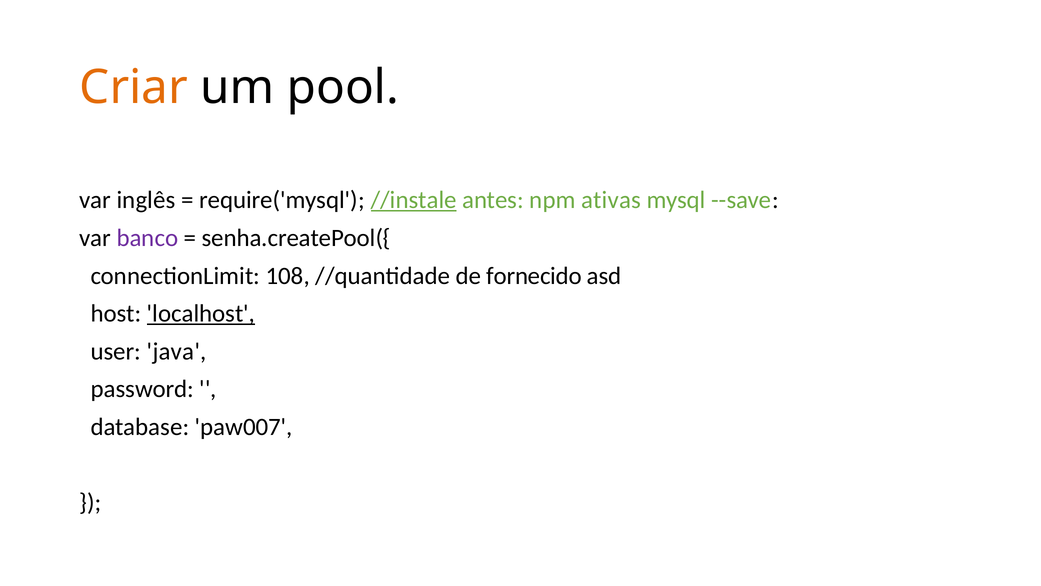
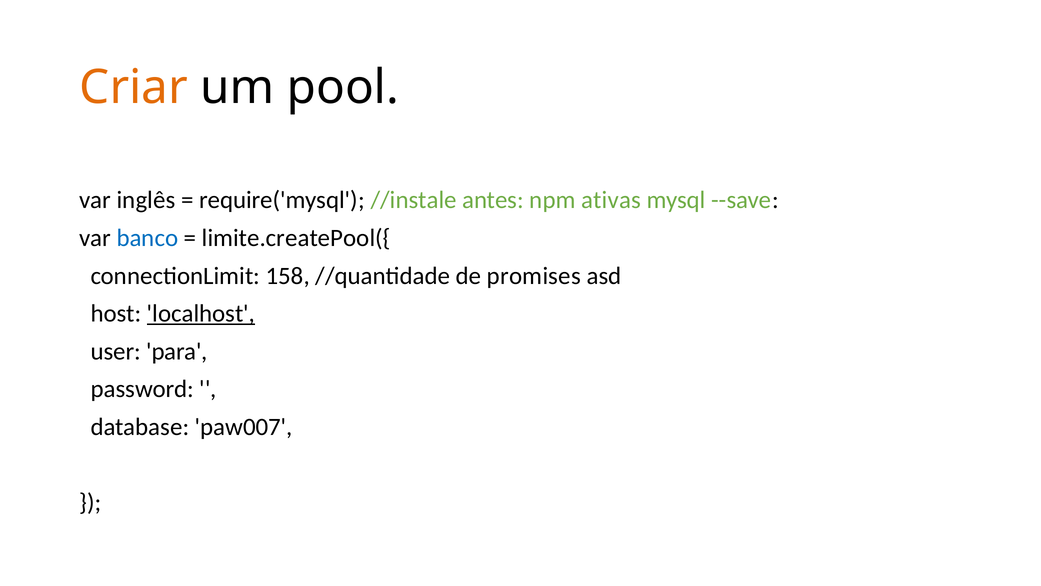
//instale underline: present -> none
banco colour: purple -> blue
senha.createPool({: senha.createPool({ -> limite.createPool({
108: 108 -> 158
fornecido: fornecido -> promises
java: java -> para
